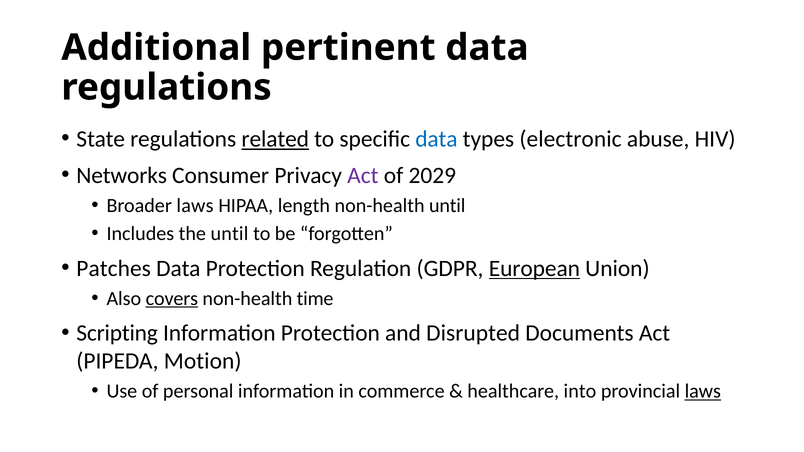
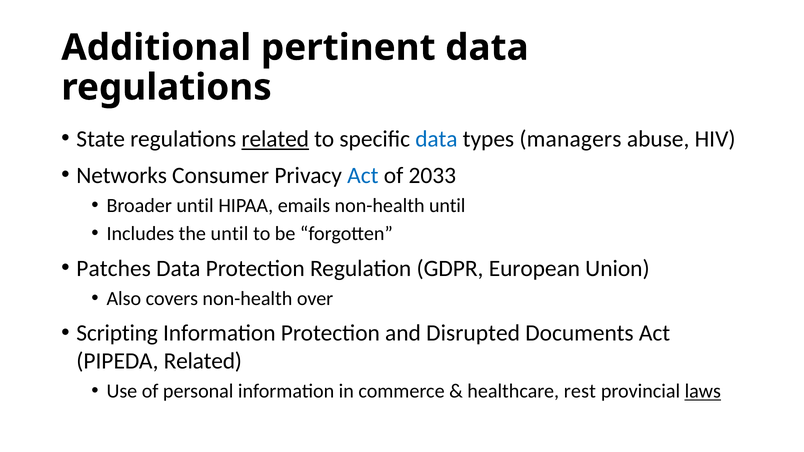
electronic: electronic -> managers
Act at (363, 176) colour: purple -> blue
2029: 2029 -> 2033
Broader laws: laws -> until
length: length -> emails
European underline: present -> none
covers underline: present -> none
time: time -> over
PIPEDA Motion: Motion -> Related
into: into -> rest
